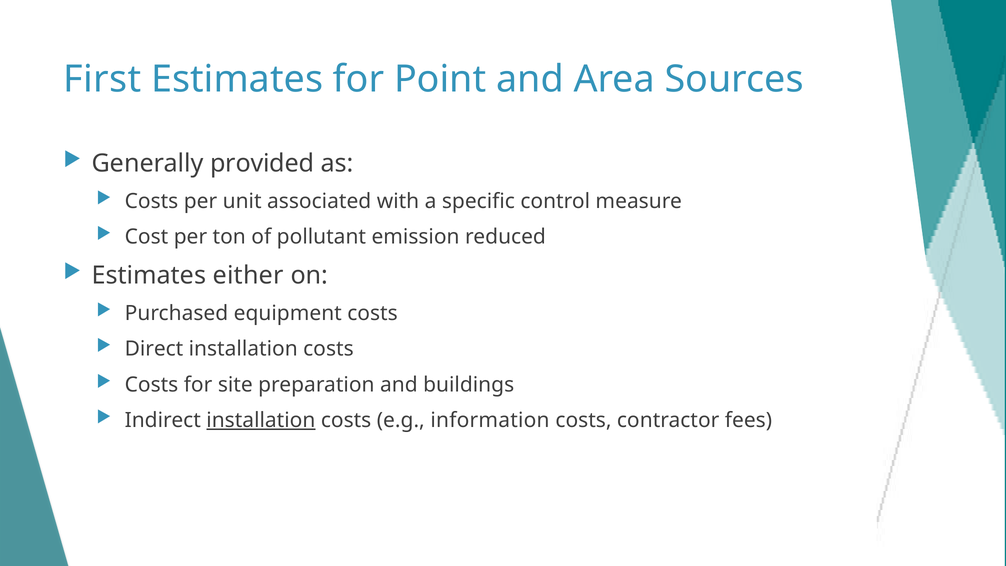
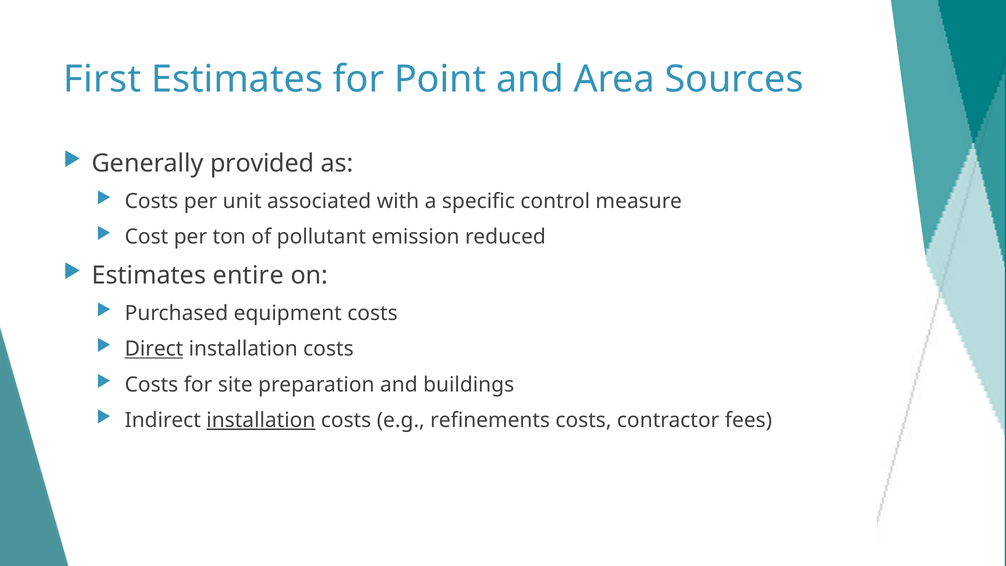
either: either -> entire
Direct underline: none -> present
information: information -> refinements
